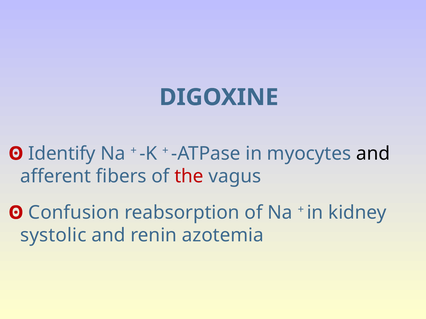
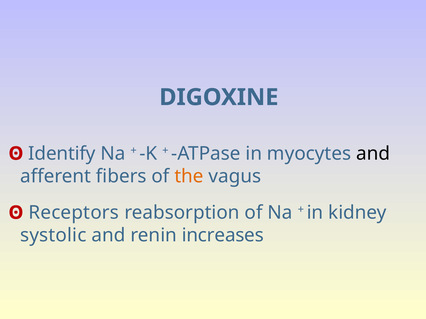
the colour: red -> orange
Confusion: Confusion -> Receptors
azotemia: azotemia -> increases
